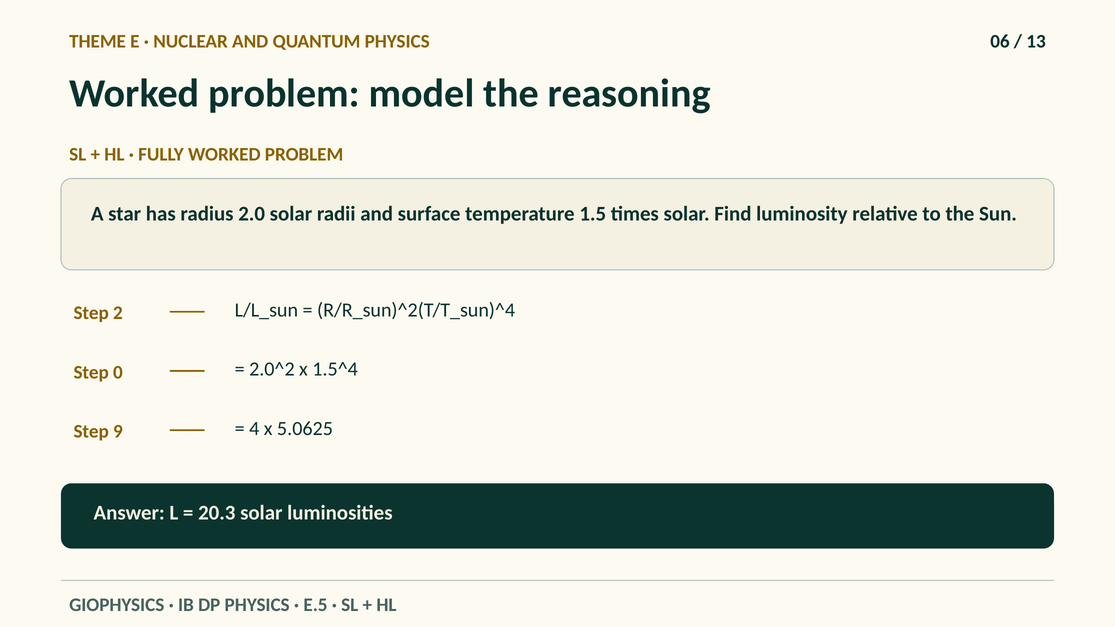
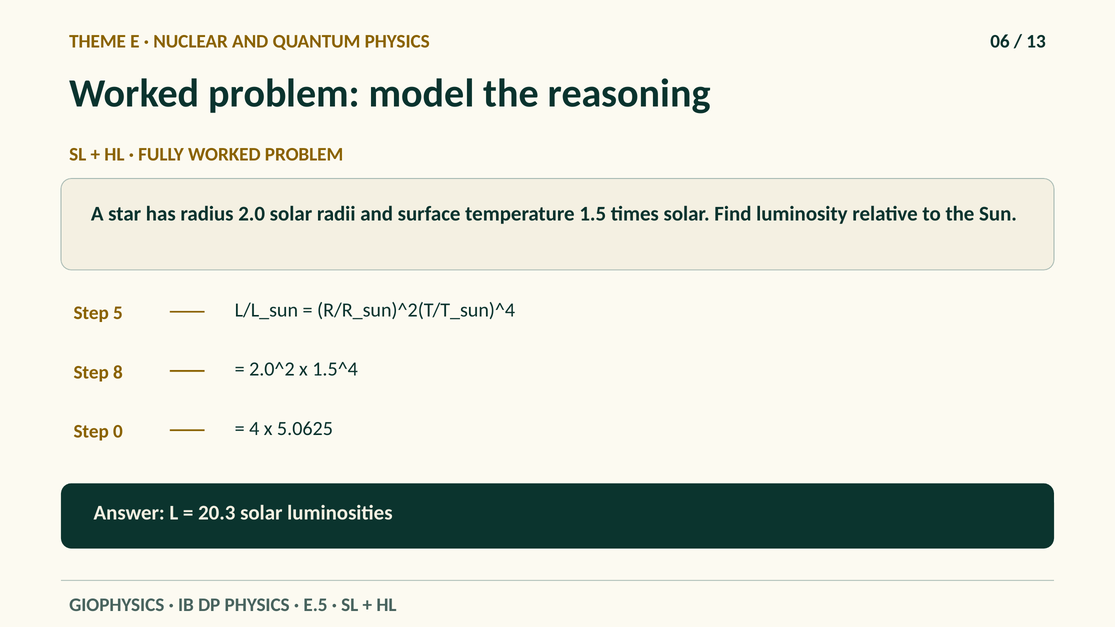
2: 2 -> 5
0: 0 -> 8
9: 9 -> 0
